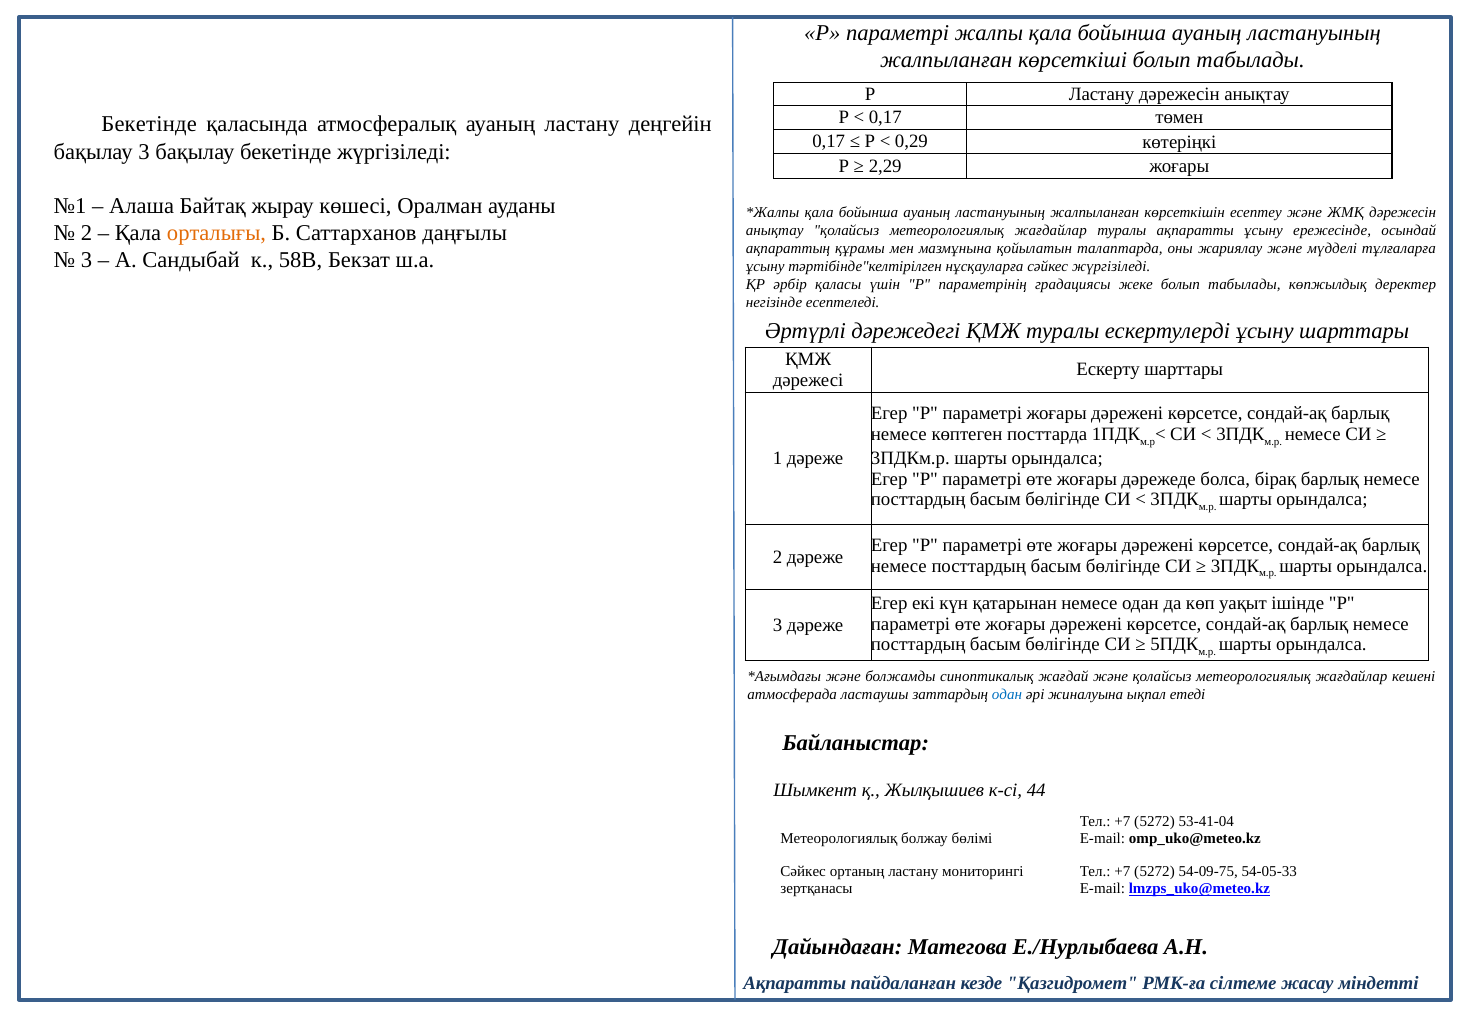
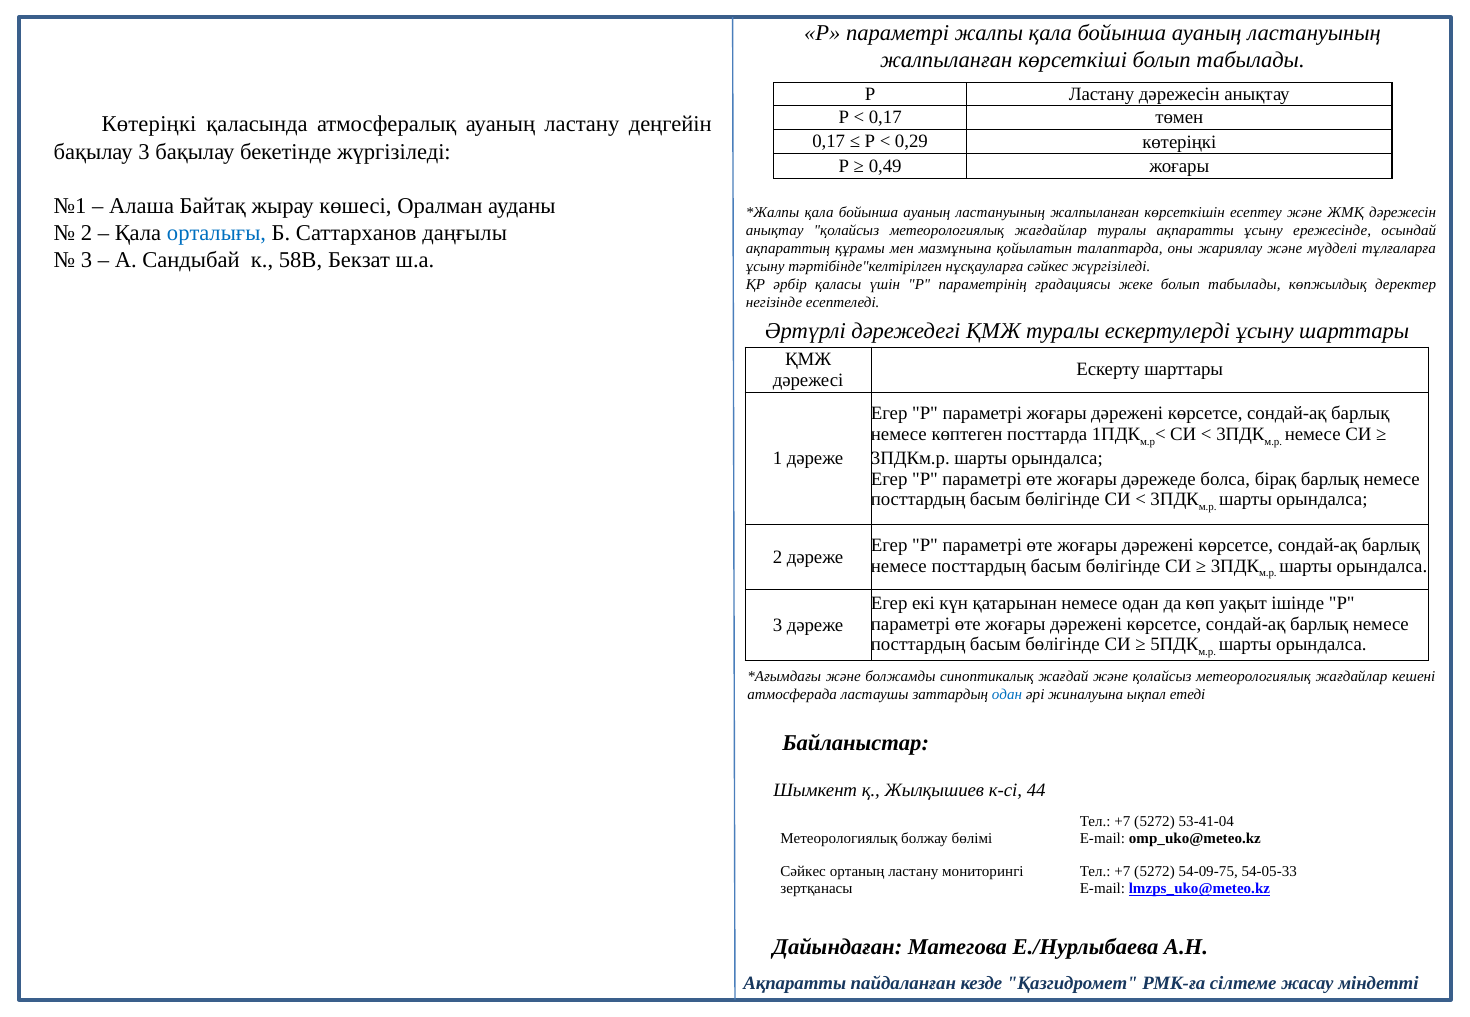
Бекетінде at (149, 125): Бекетінде -> Көтеріңкі
2,29: 2,29 -> 0,49
орталығы colour: orange -> blue
